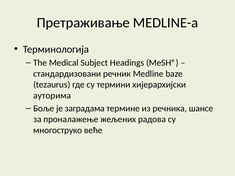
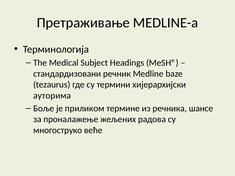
заградама: заградама -> приликом
